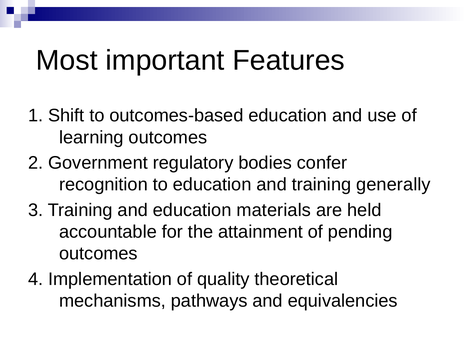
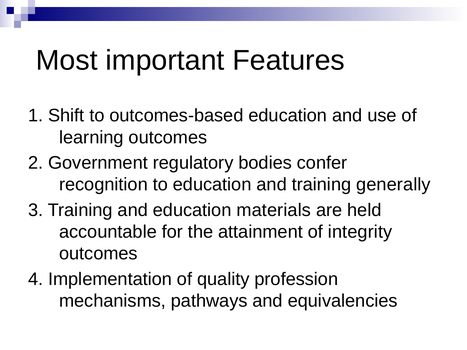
pending: pending -> integrity
theoretical: theoretical -> profession
